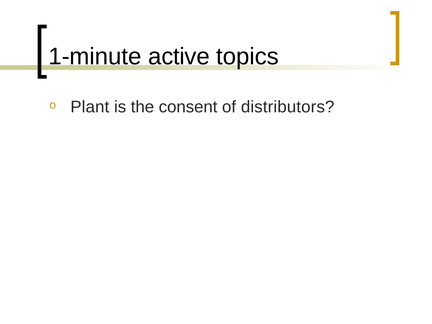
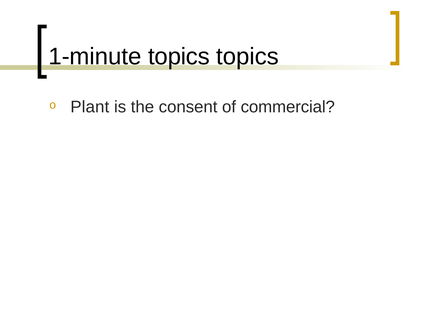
1-minute active: active -> topics
distributors: distributors -> commercial
